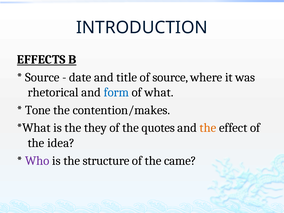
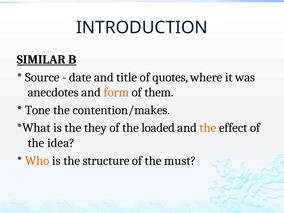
EFFECTS: EFFECTS -> SIMILAR
of source: source -> quotes
rhetorical: rhetorical -> anecdotes
form colour: blue -> orange
what: what -> them
quotes: quotes -> loaded
Who colour: purple -> orange
came: came -> must
